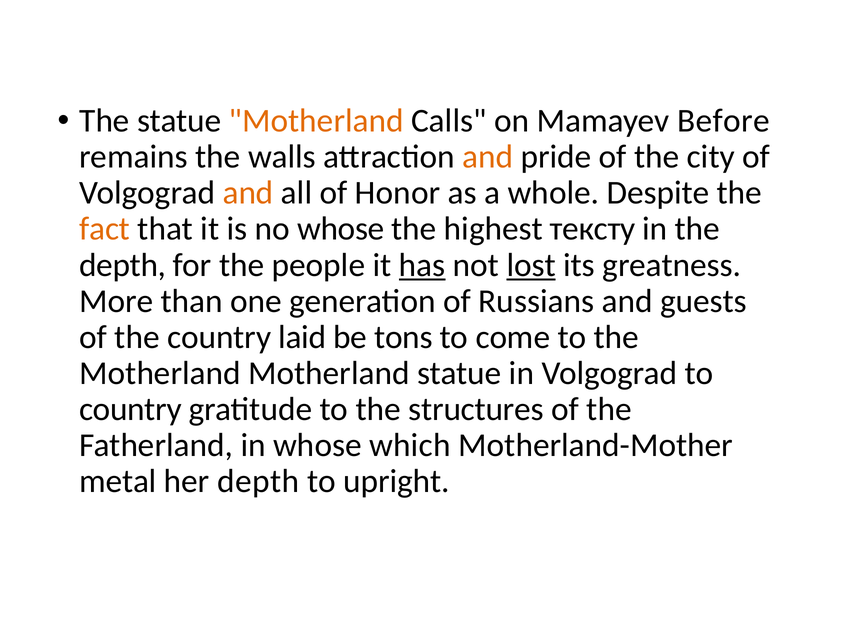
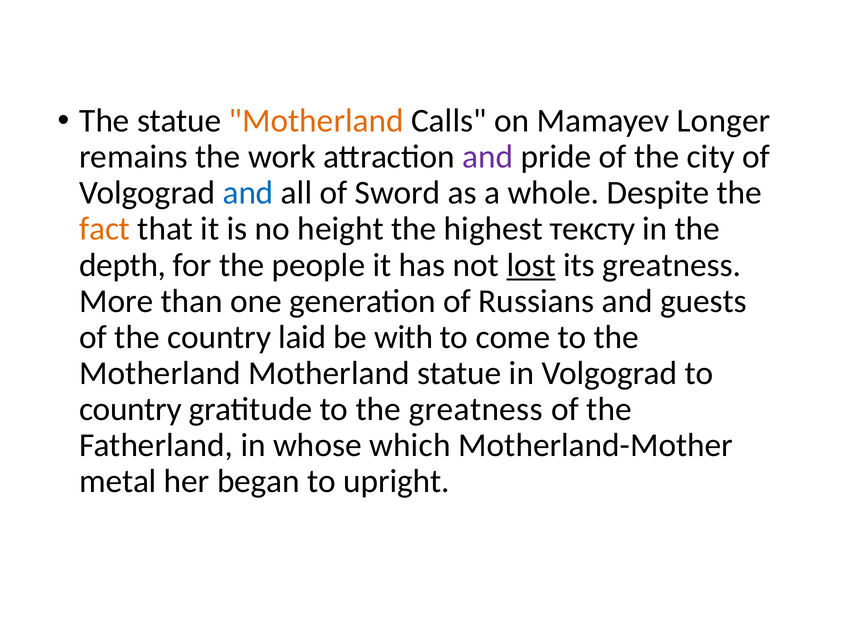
Before: Before -> Longer
walls: walls -> work
and at (488, 157) colour: orange -> purple
and at (248, 193) colour: orange -> blue
Honor: Honor -> Sword
no whose: whose -> height
has underline: present -> none
tons: tons -> with
the structures: structures -> greatness
her depth: depth -> began
